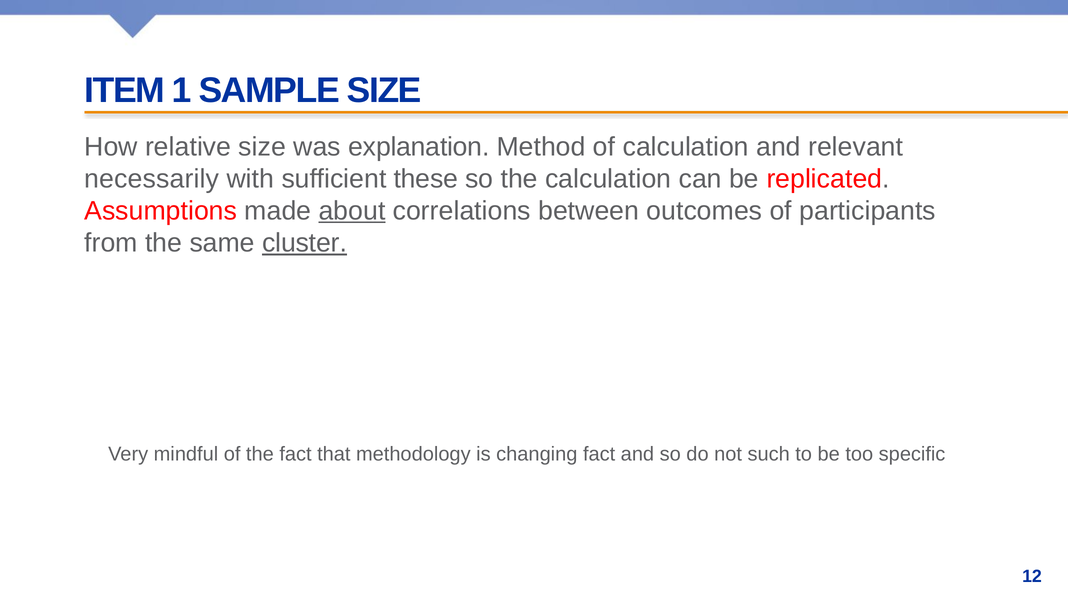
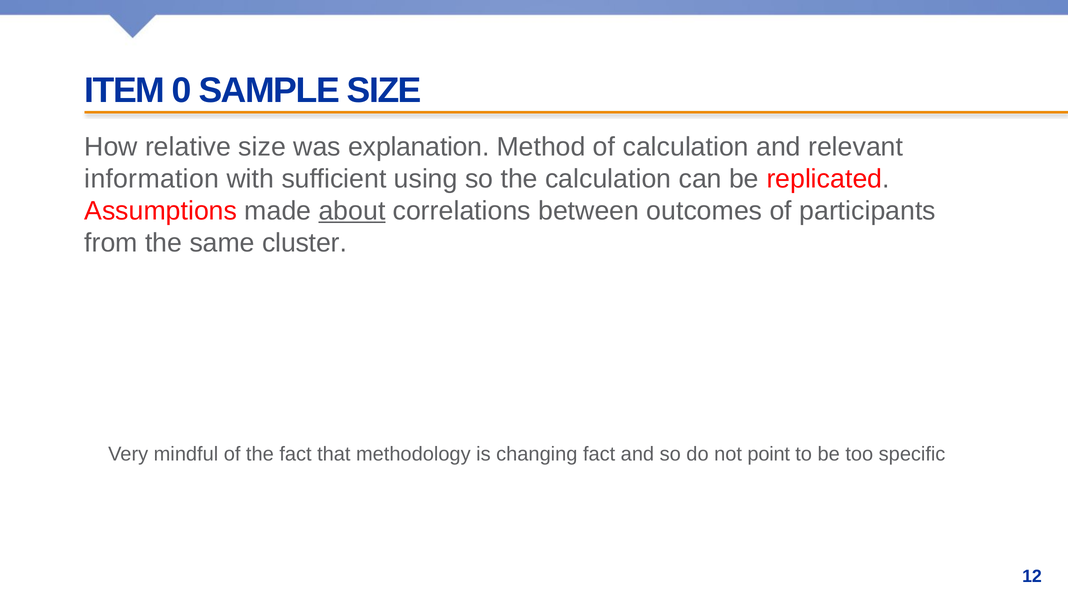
1: 1 -> 0
necessarily: necessarily -> information
these: these -> using
cluster underline: present -> none
such: such -> point
